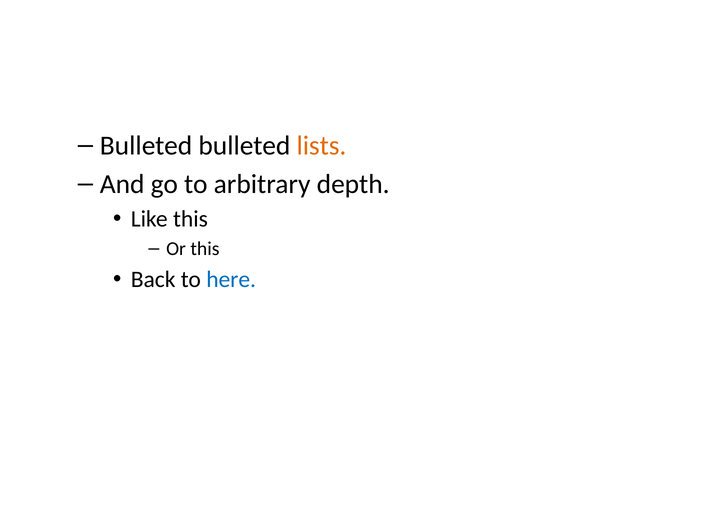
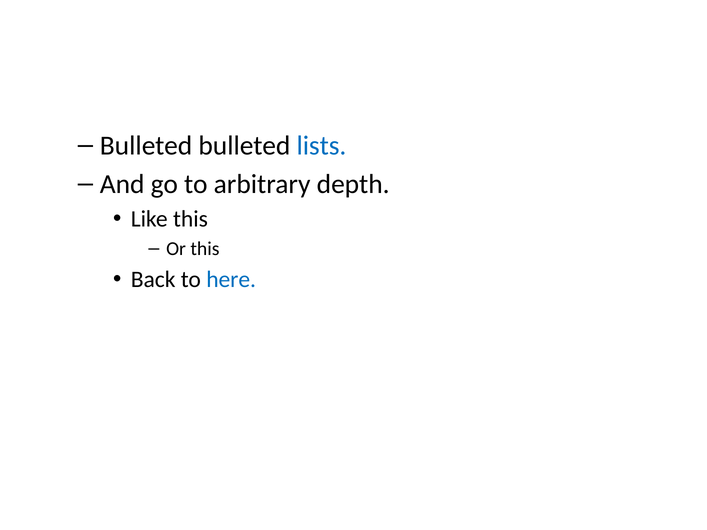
lists colour: orange -> blue
